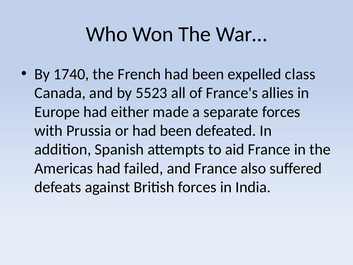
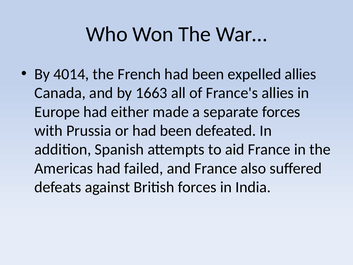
1740: 1740 -> 4014
expelled class: class -> allies
5523: 5523 -> 1663
